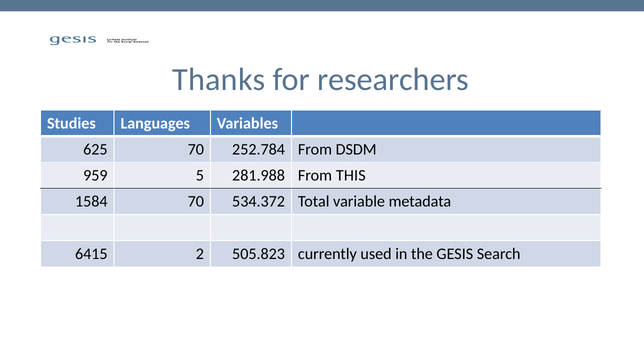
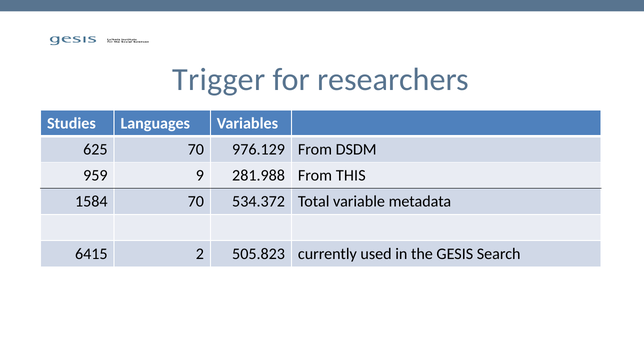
Thanks: Thanks -> Trigger
252.784: 252.784 -> 976.129
5: 5 -> 9
